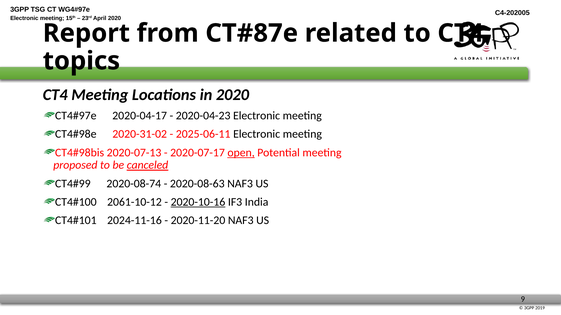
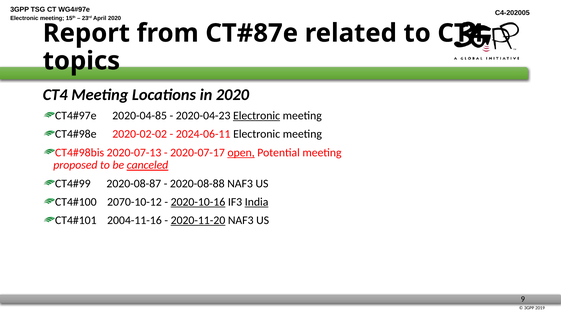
2020-04-17: 2020-04-17 -> 2020-04-85
Electronic at (257, 116) underline: none -> present
2020-31-02: 2020-31-02 -> 2020-02-02
2025-06-11: 2025-06-11 -> 2024-06-11
2020-08-74: 2020-08-74 -> 2020-08-87
2020-08-63: 2020-08-63 -> 2020-08-88
2061-10-12: 2061-10-12 -> 2070-10-12
India underline: none -> present
2024-11-16: 2024-11-16 -> 2004-11-16
2020-11-20 underline: none -> present
